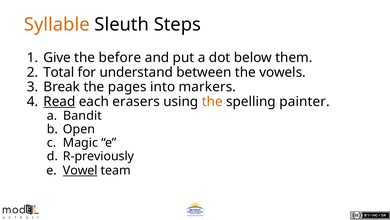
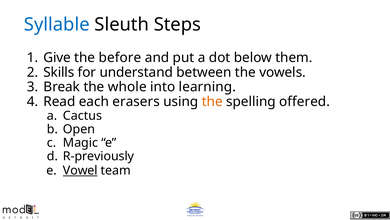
Syllable colour: orange -> blue
Total: Total -> Skills
pages: pages -> whole
markers: markers -> learning
Read underline: present -> none
painter: painter -> offered
Bandit: Bandit -> Cactus
